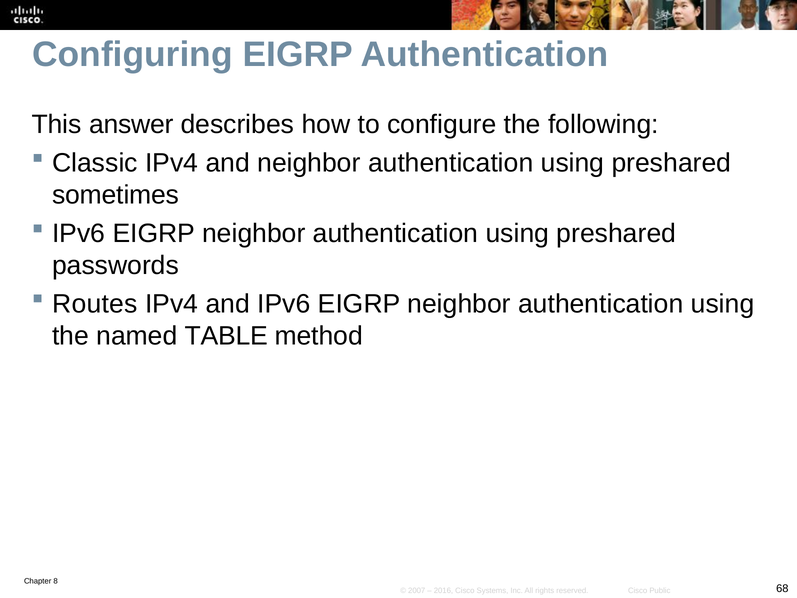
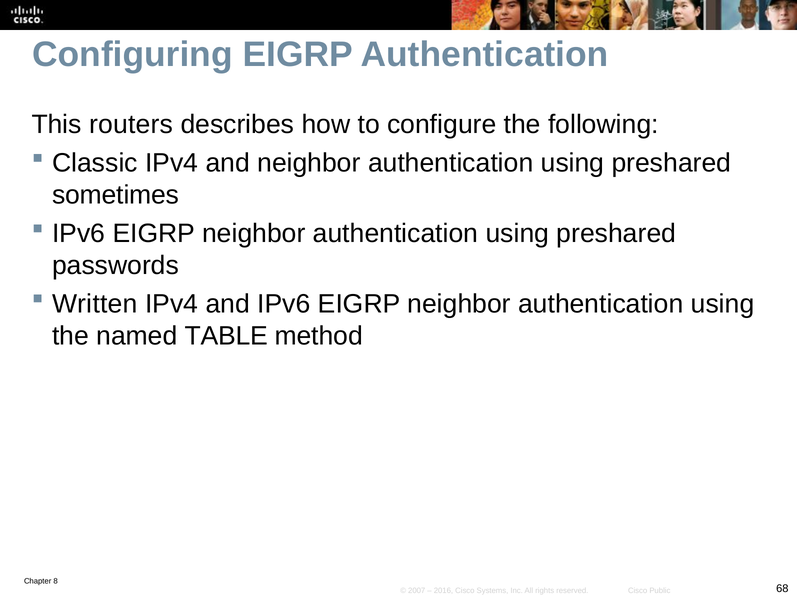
answer: answer -> routers
Routes: Routes -> Written
